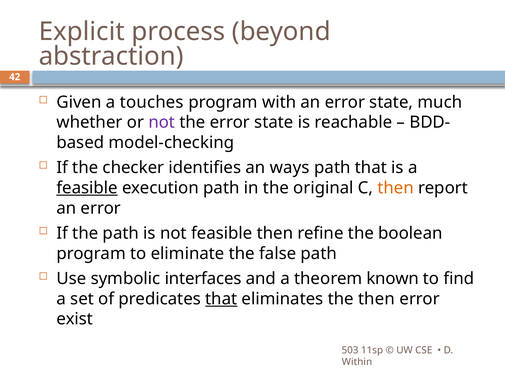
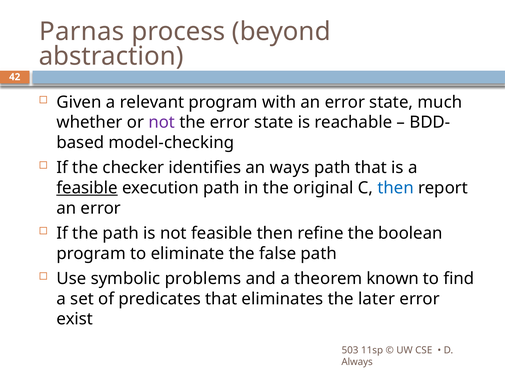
Explicit: Explicit -> Parnas
touches: touches -> relevant
then at (396, 188) colour: orange -> blue
interfaces: interfaces -> problems
that at (221, 299) underline: present -> none
the then: then -> later
Within: Within -> Always
